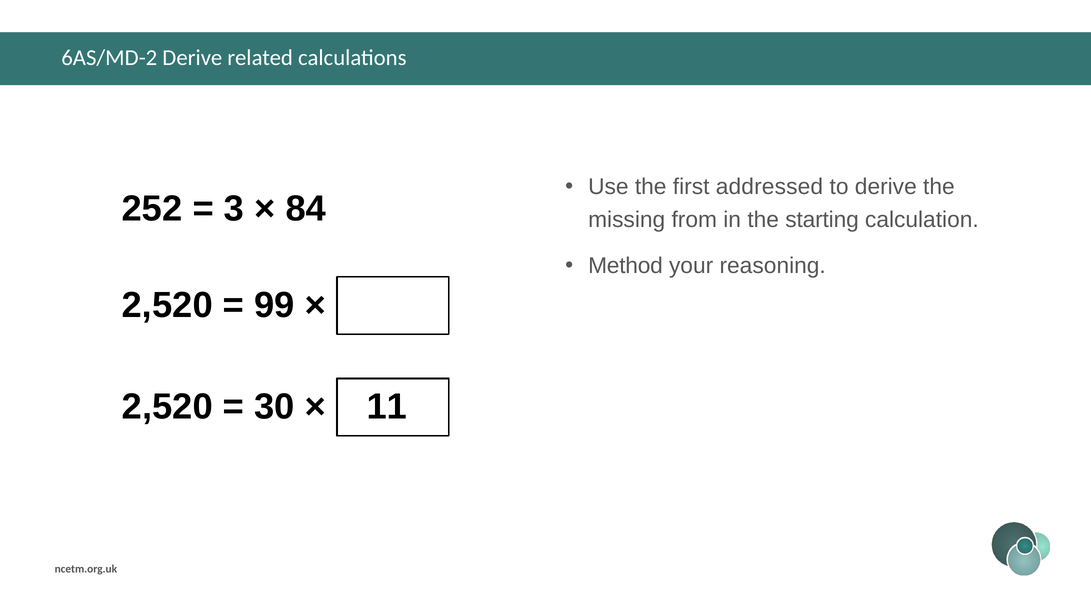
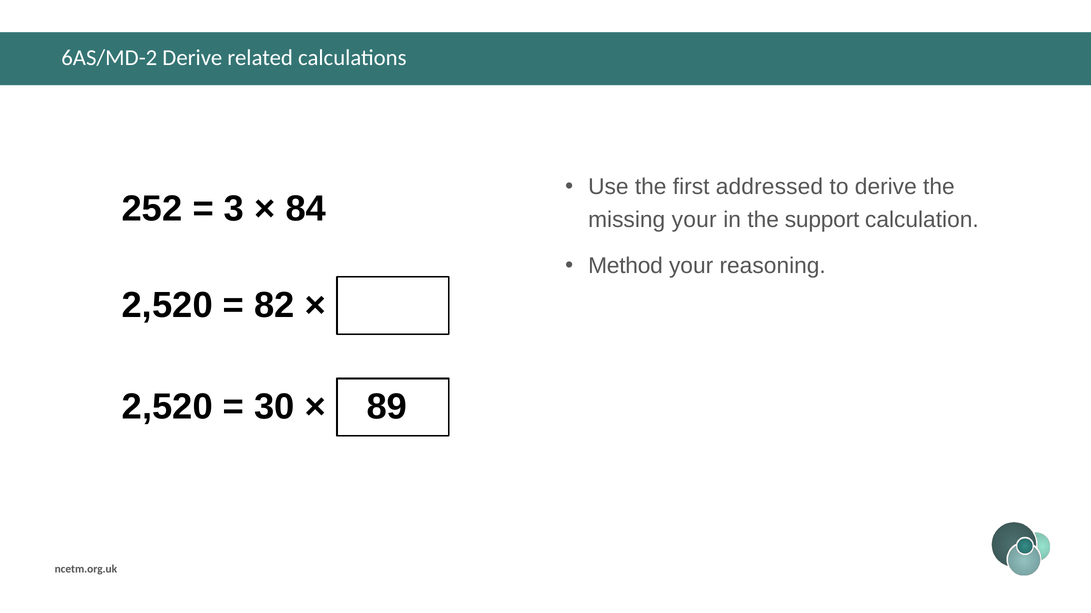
missing from: from -> your
starting: starting -> support
99: 99 -> 82
11: 11 -> 89
